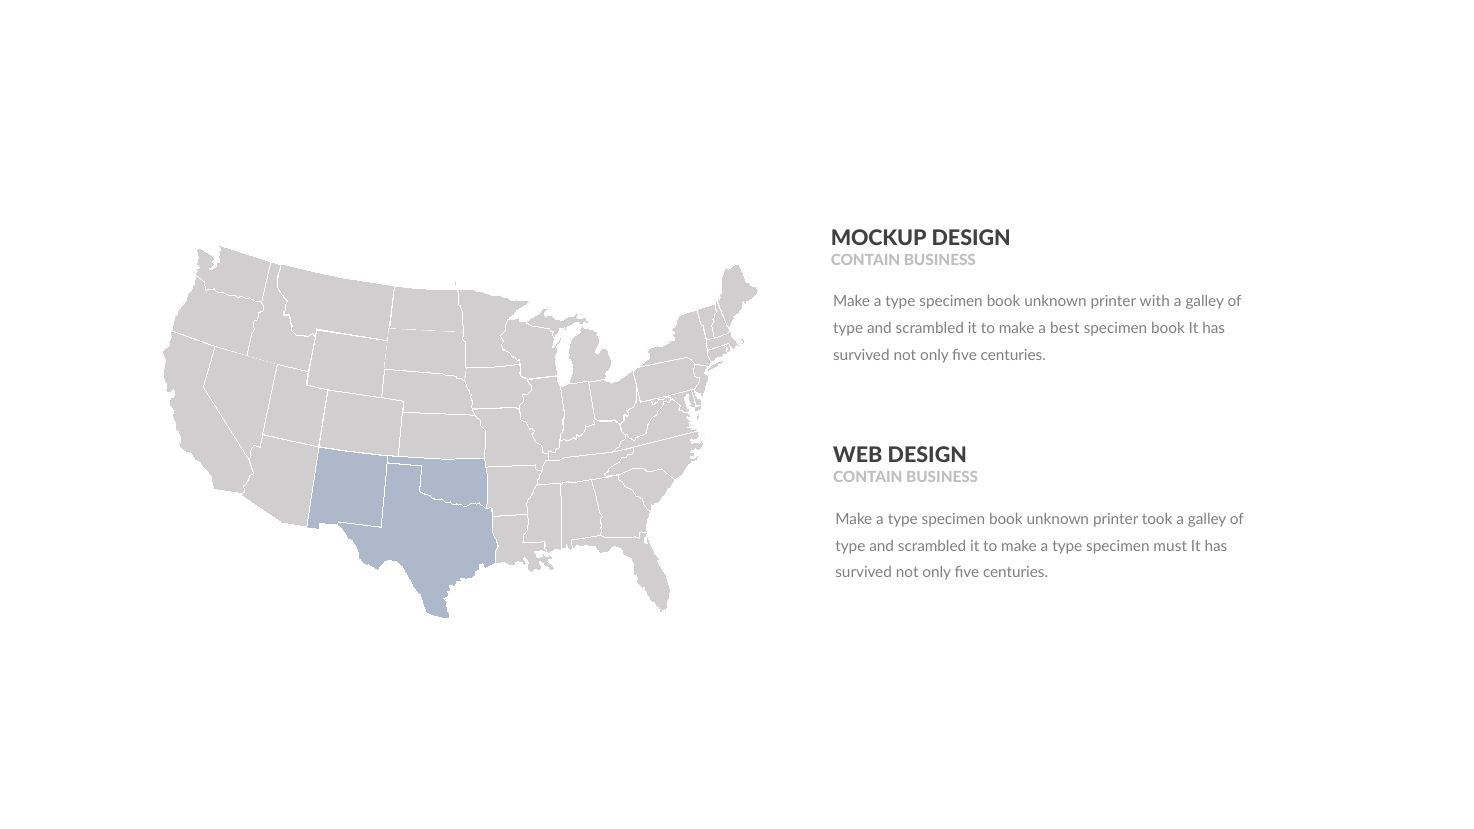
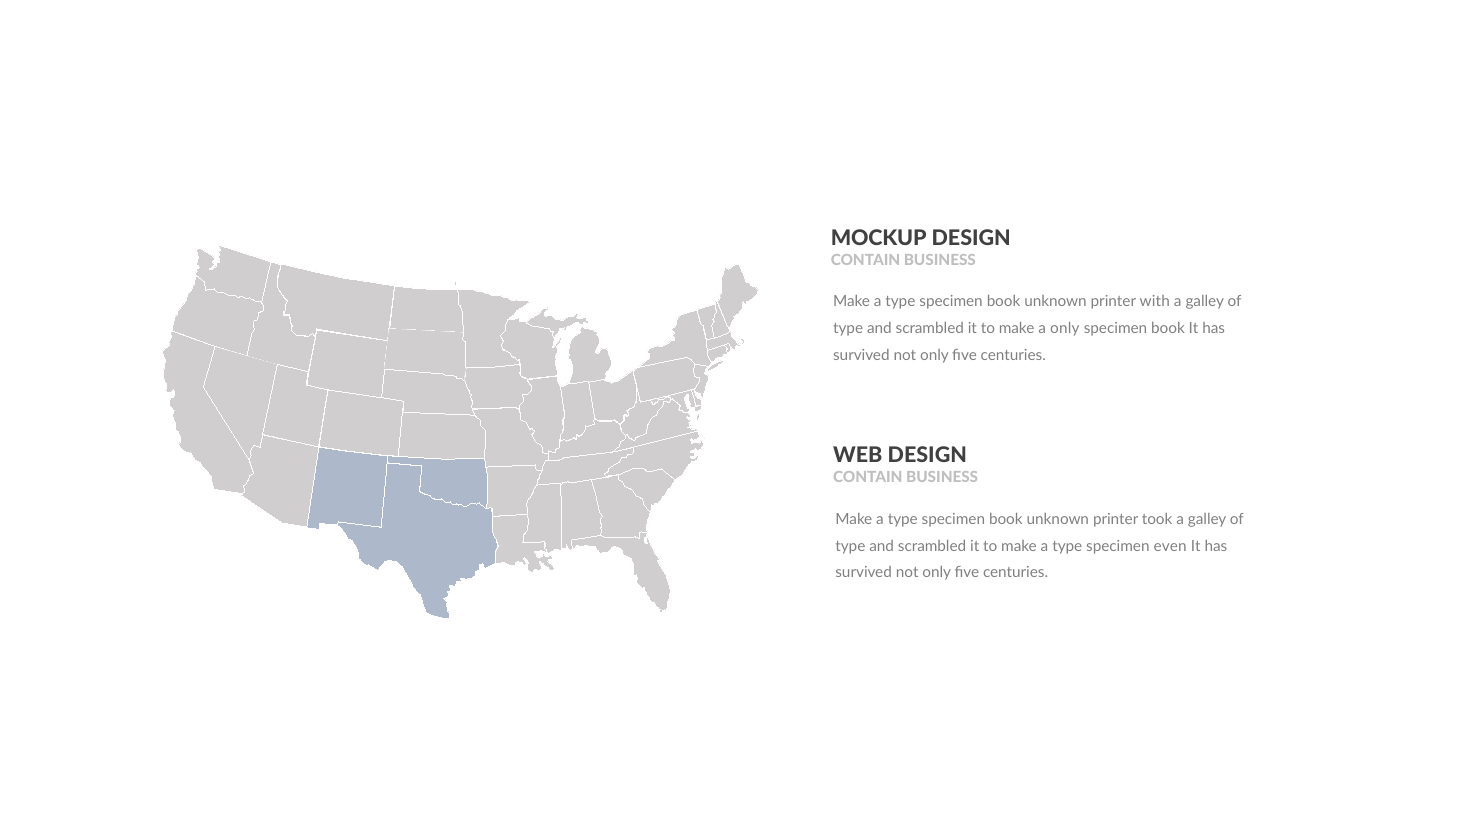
a best: best -> only
must: must -> even
